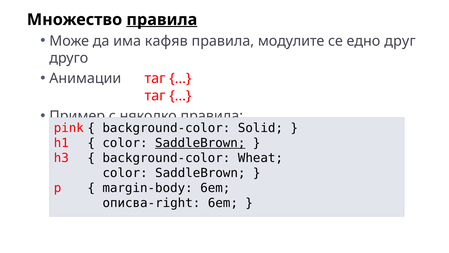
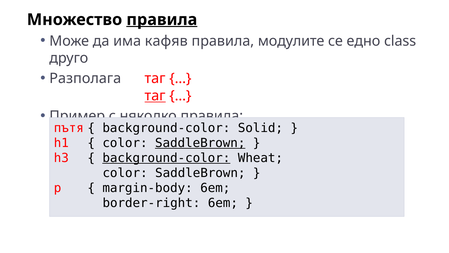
друг: друг -> class
Анимации: Анимации -> Разполага
таг at (155, 96) underline: none -> present
pink: pink -> пътя
background-color at (166, 158) underline: none -> present
описва-right: описва-right -> border-right
